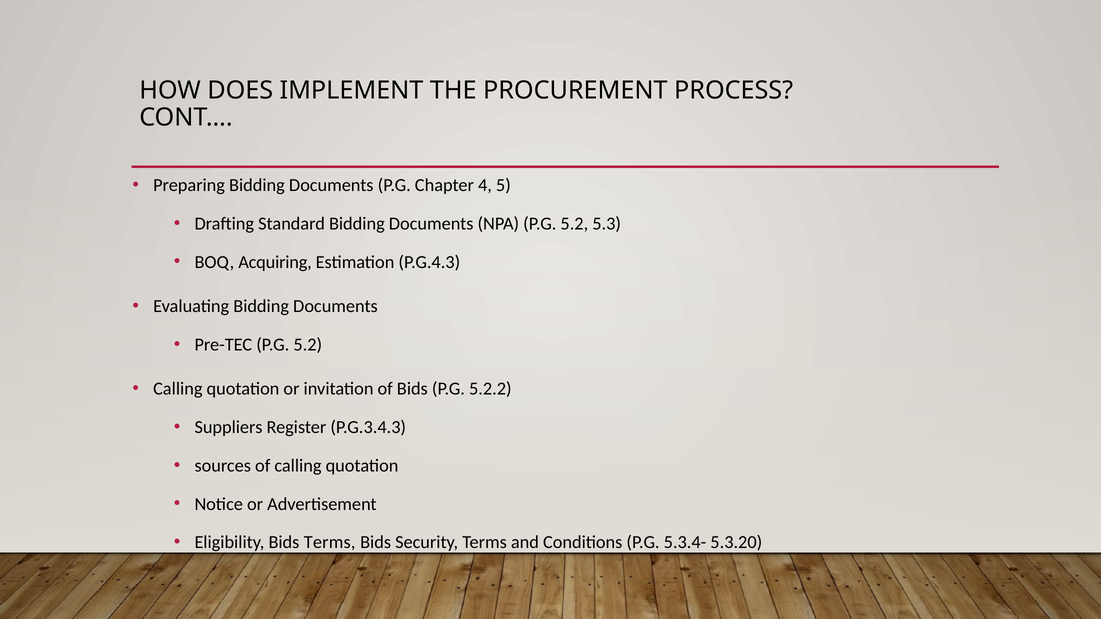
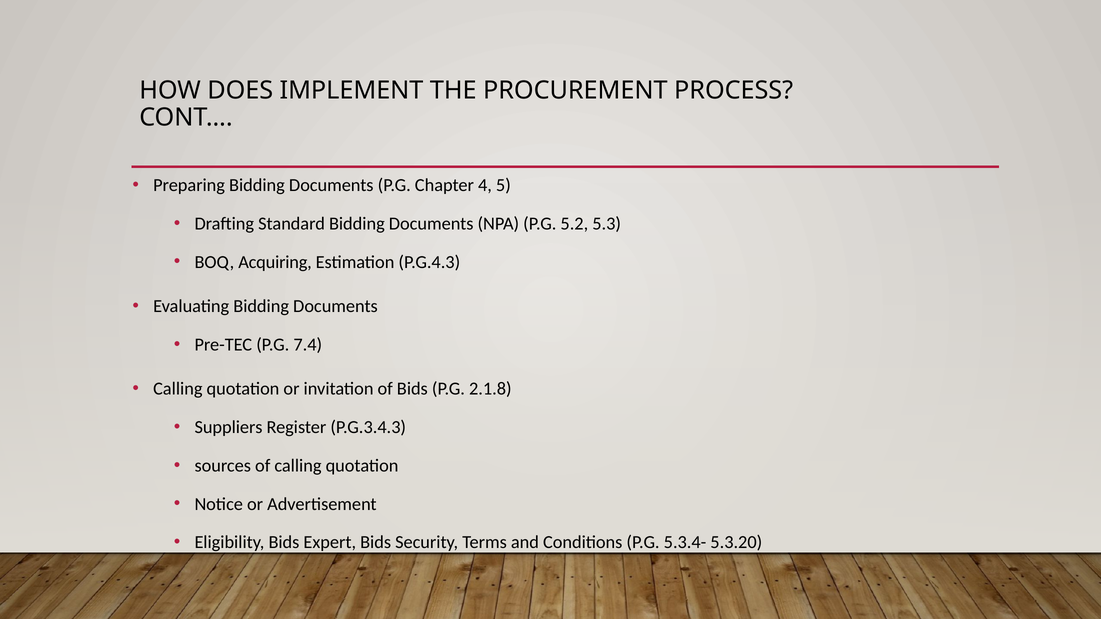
Pre-TEC P.G 5.2: 5.2 -> 7.4
5.2.2: 5.2.2 -> 2.1.8
Bids Terms: Terms -> Expert
